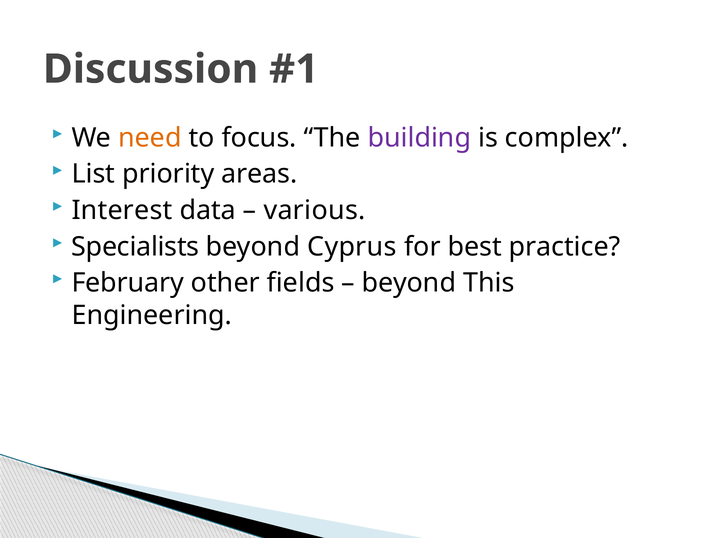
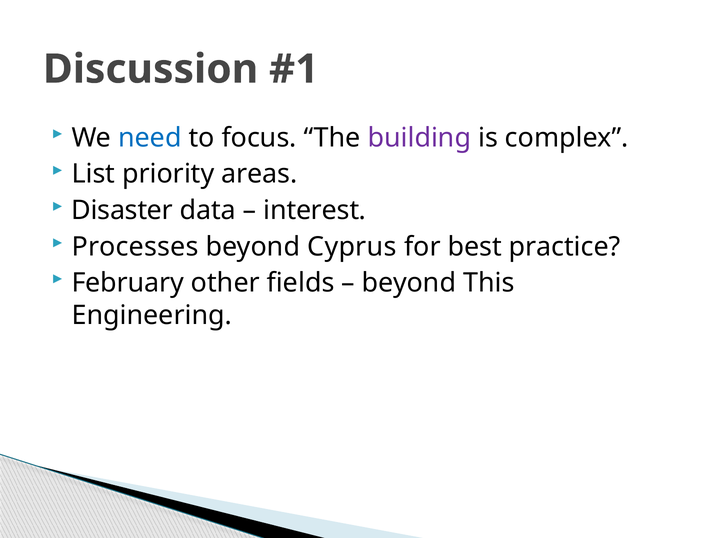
need colour: orange -> blue
Interest: Interest -> Disaster
various: various -> interest
Specialists: Specialists -> Processes
